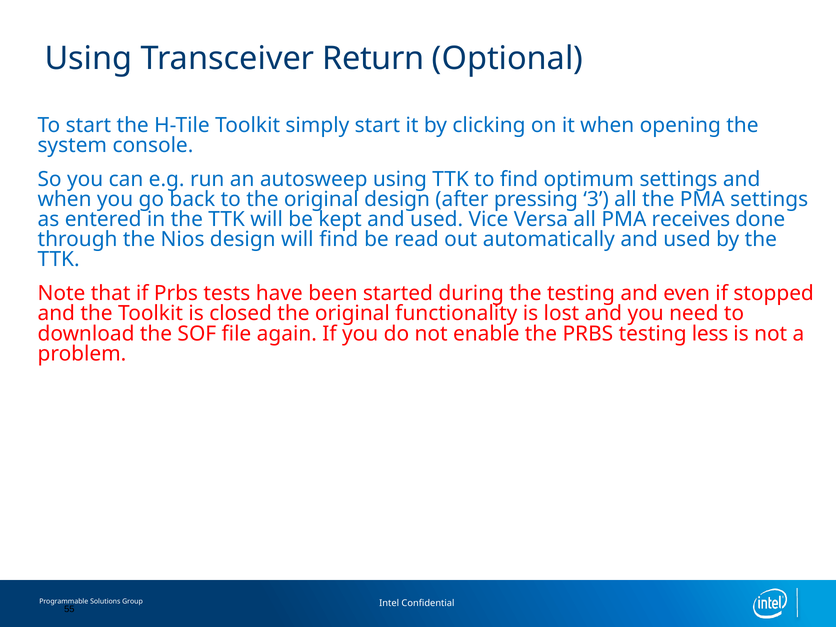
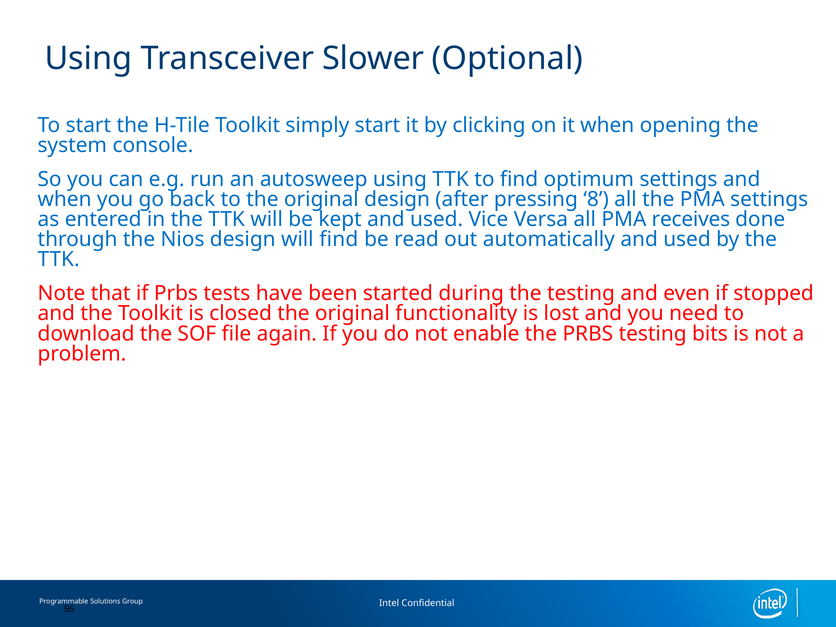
Return: Return -> Slower
3: 3 -> 8
less: less -> bits
